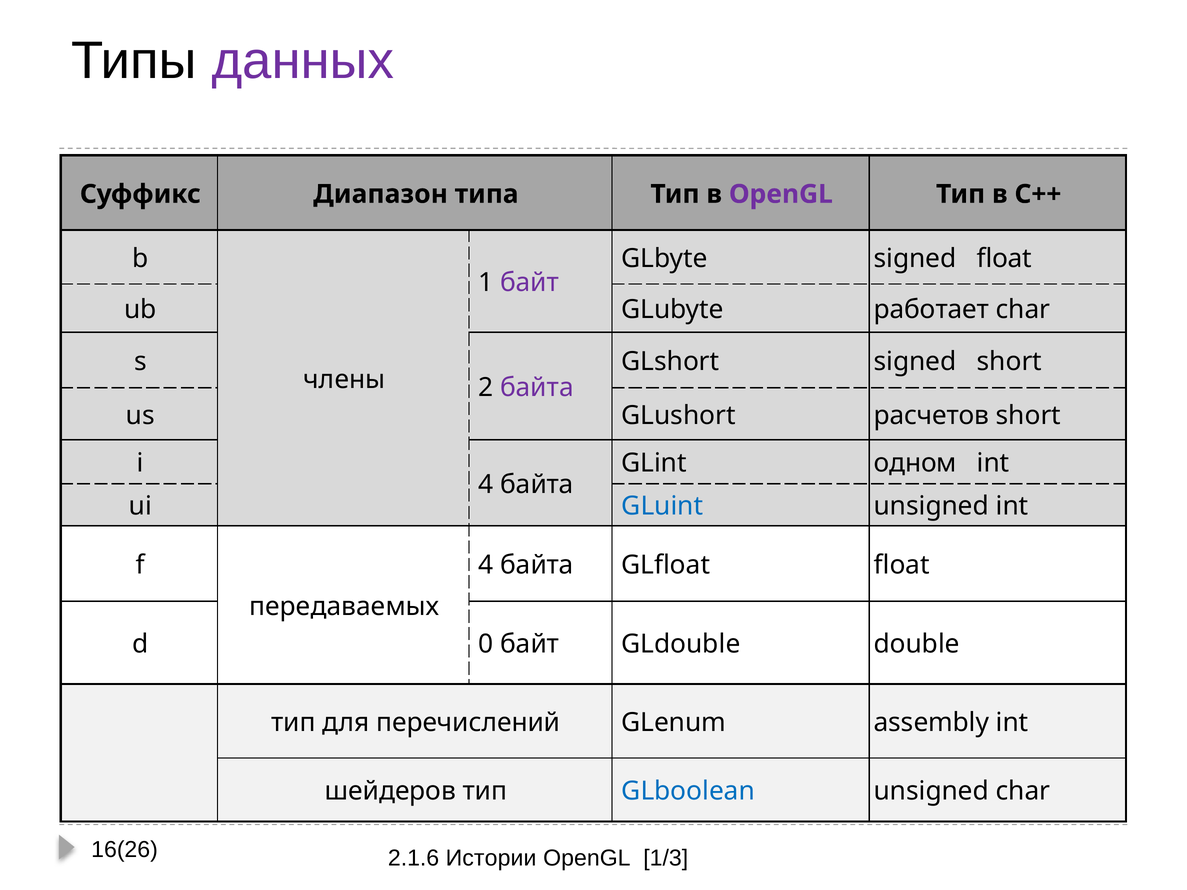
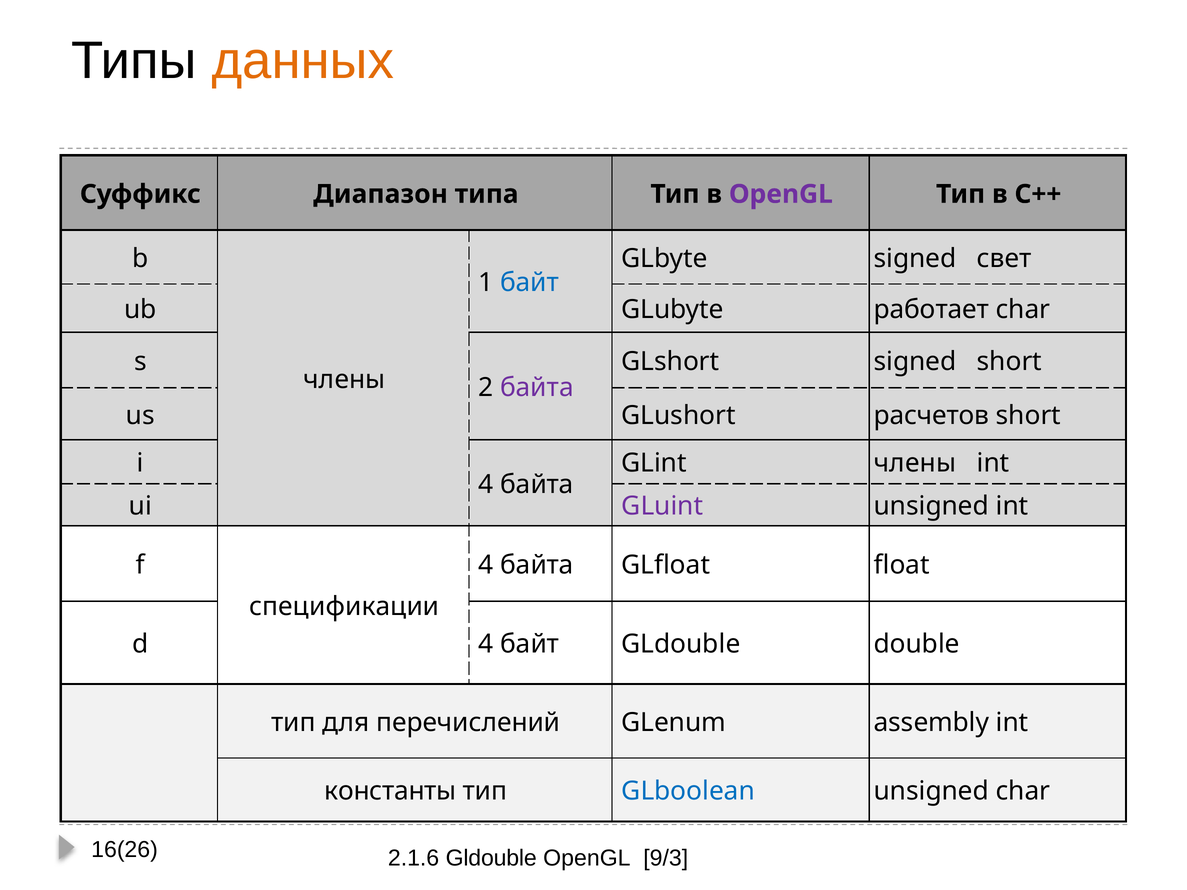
данных colour: purple -> orange
signed float: float -> свет
байт at (530, 283) colour: purple -> blue
GLint одном: одном -> члены
GLuint colour: blue -> purple
передаваемых: передаваемых -> спецификации
d 0: 0 -> 4
шейдеров: шейдеров -> константы
2.1.6 Истории: Истории -> Gldouble
1/3: 1/3 -> 9/3
